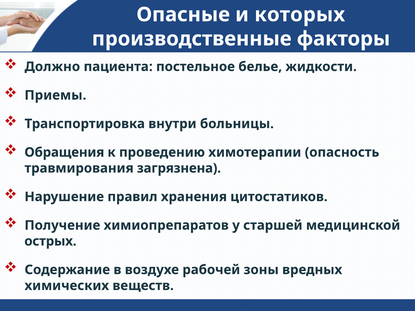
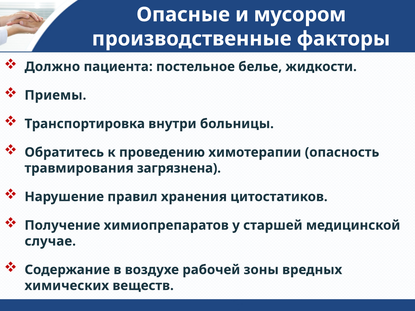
которых: которых -> мусором
Обращения: Обращения -> Обратитесь
острых: острых -> случае
